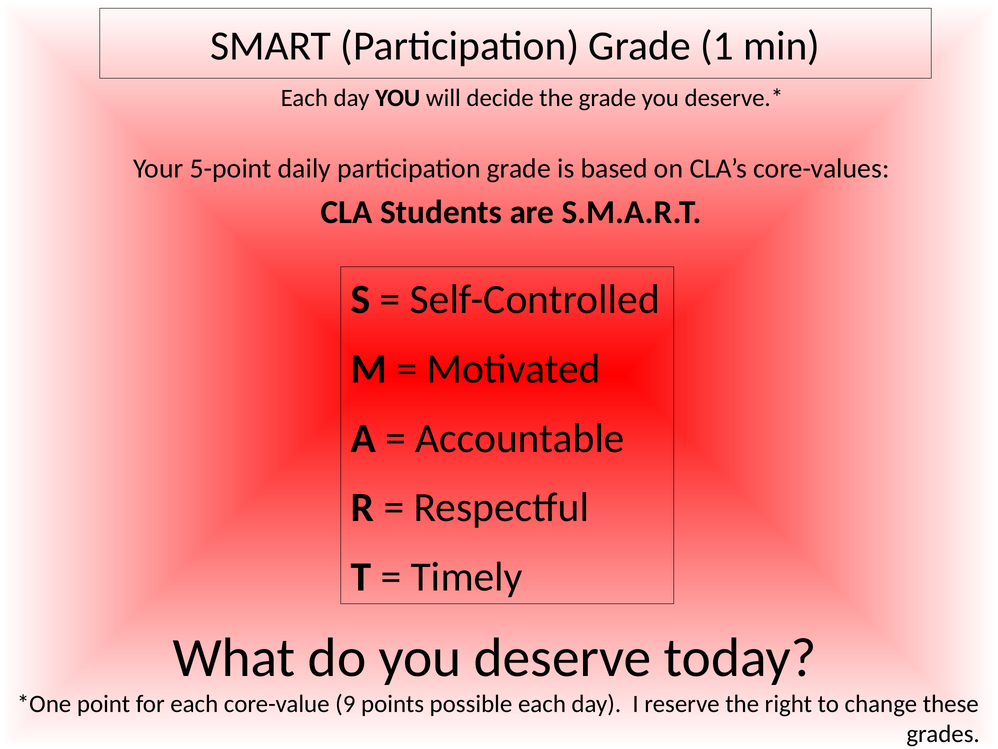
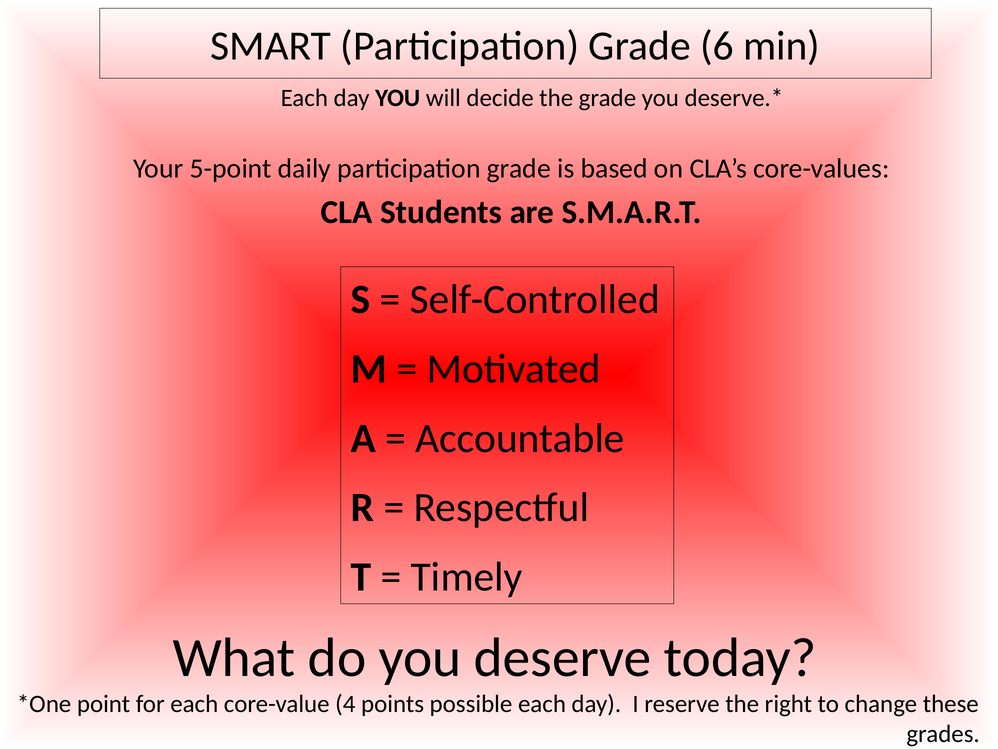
1: 1 -> 6
9: 9 -> 4
